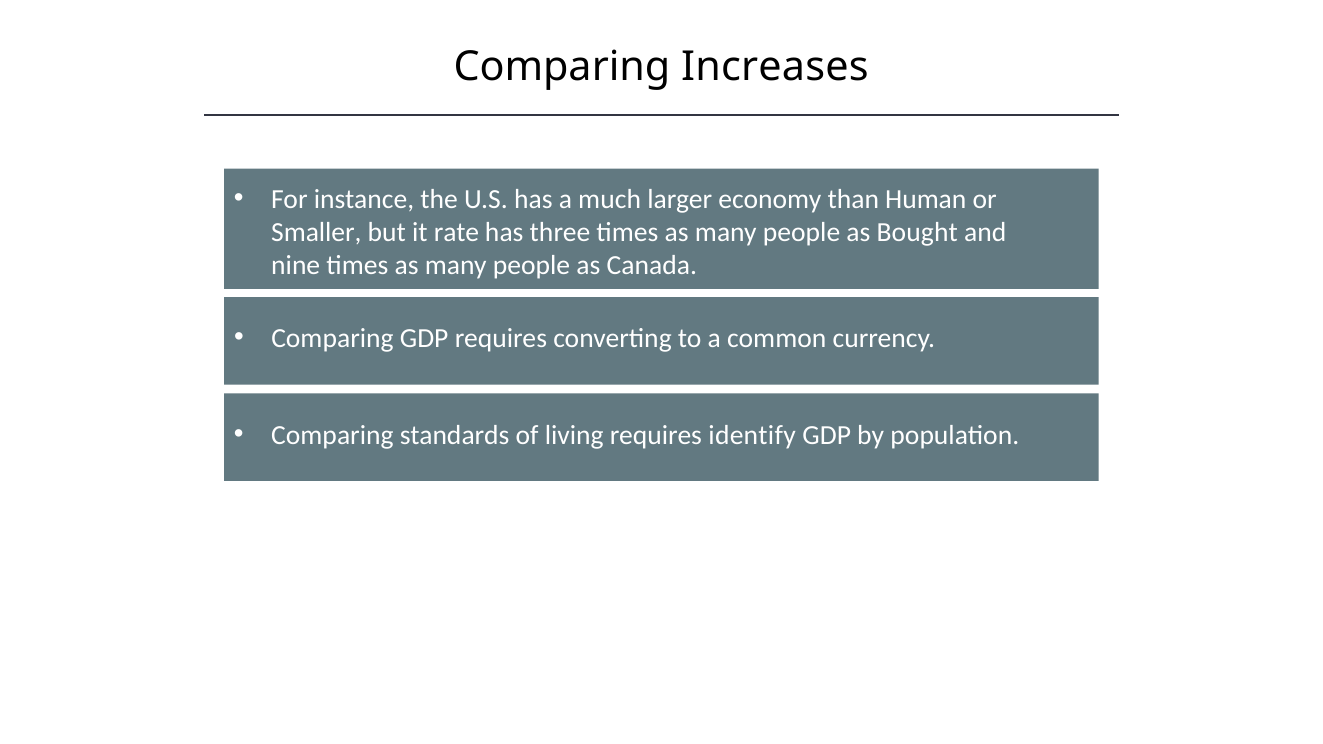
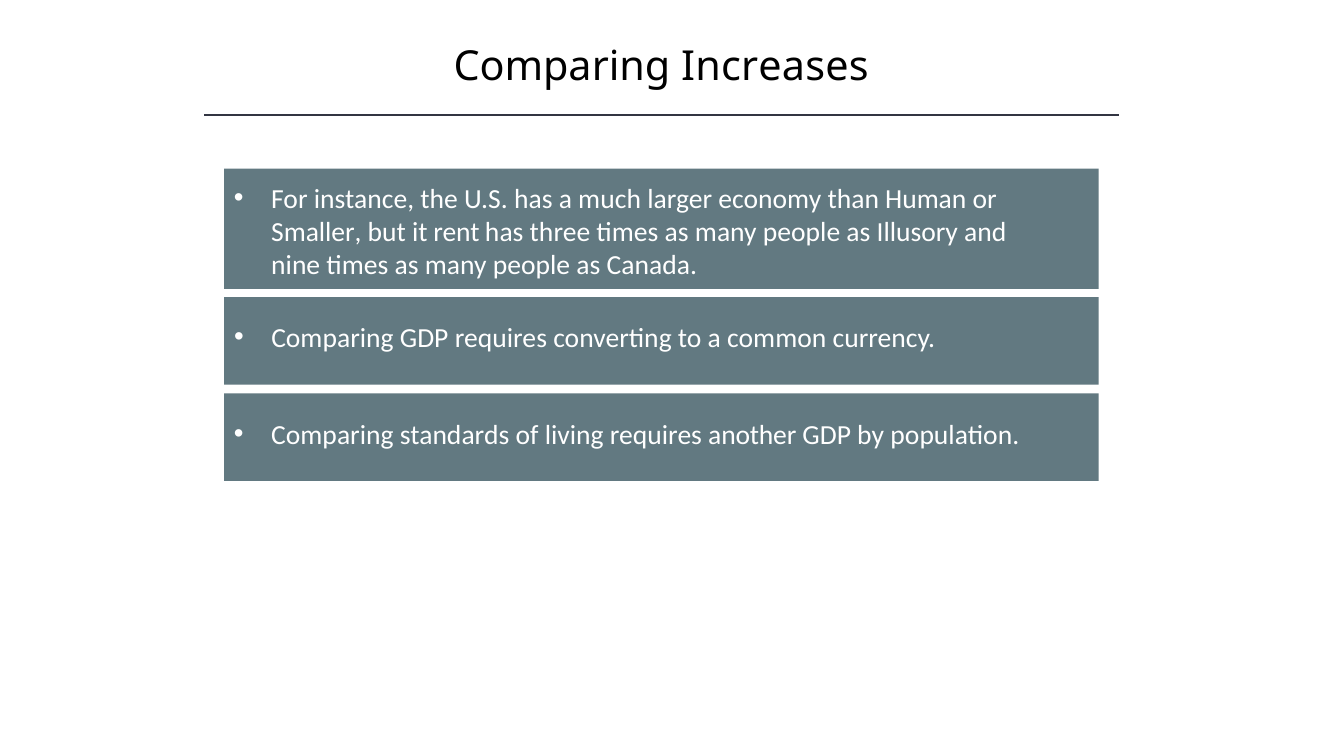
rate: rate -> rent
Bought: Bought -> Illusory
identify: identify -> another
